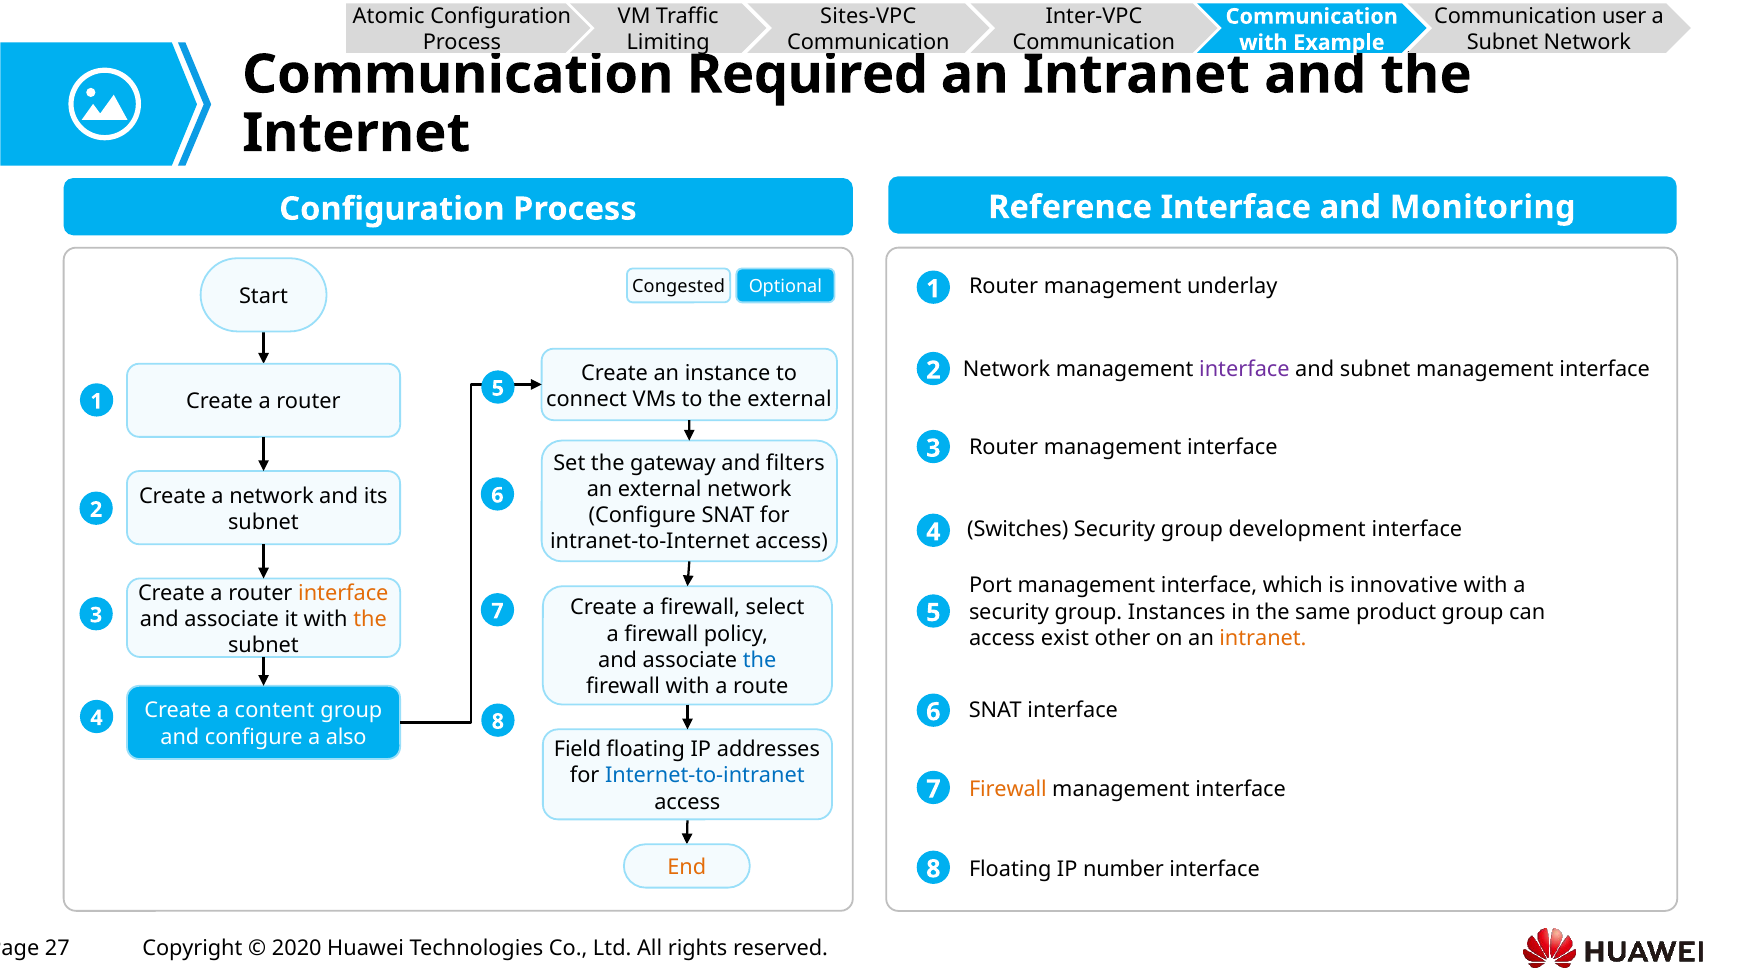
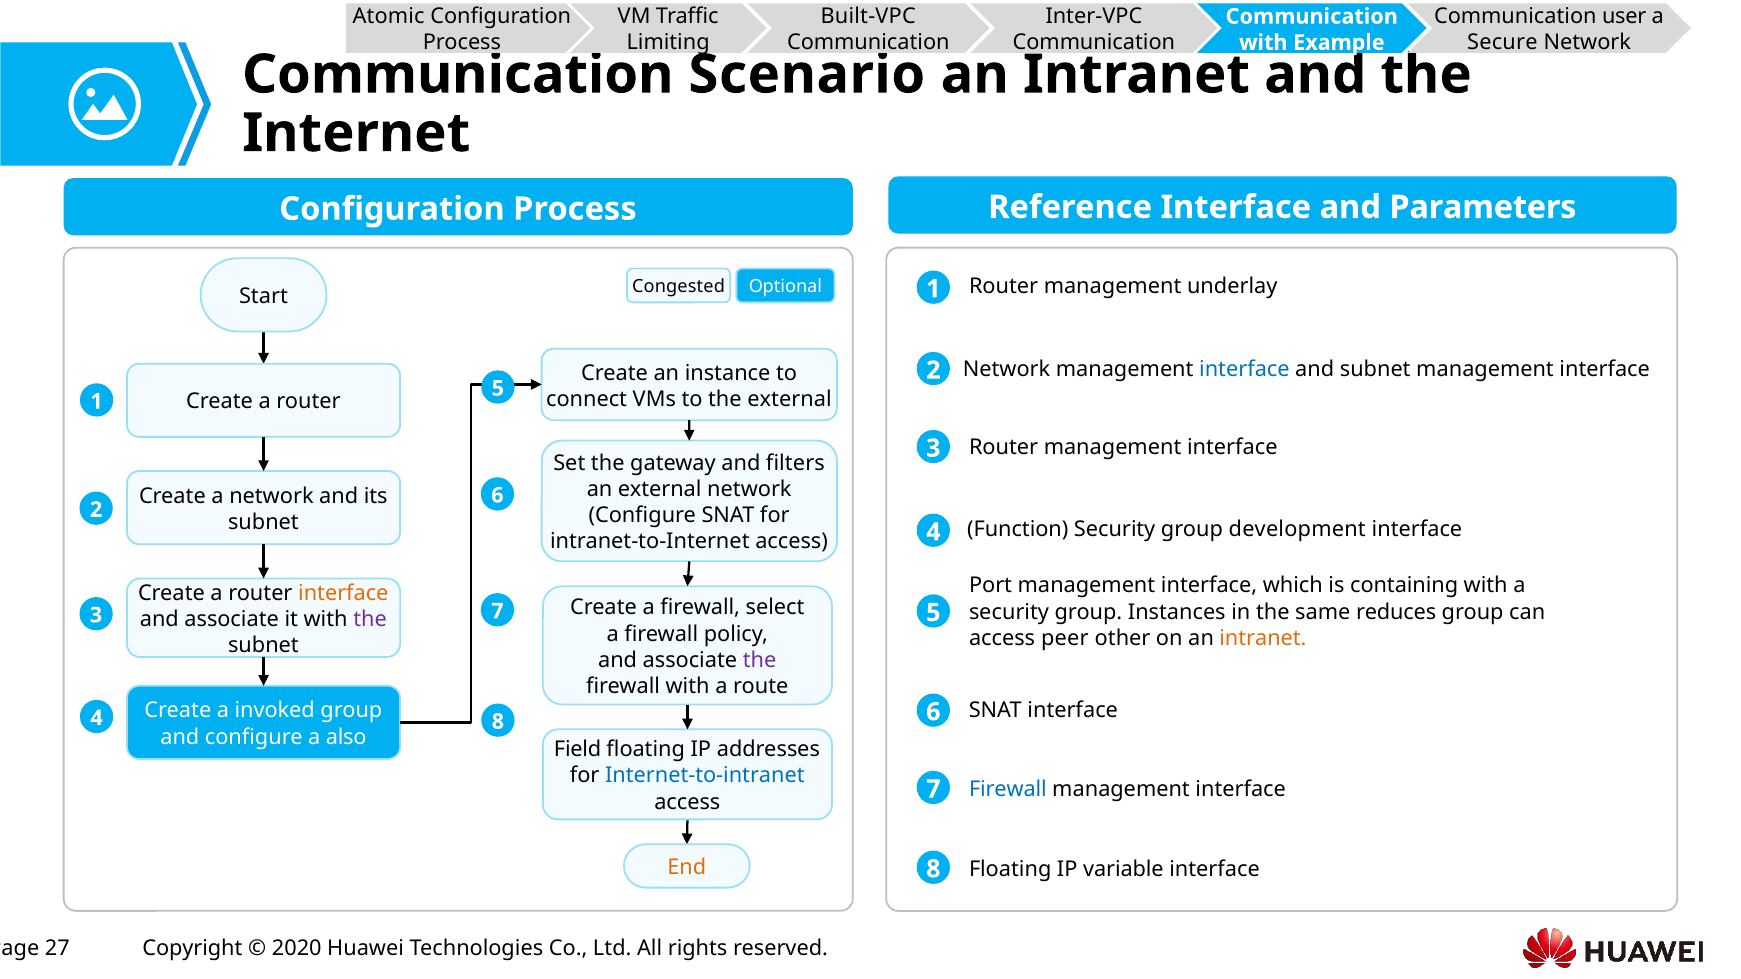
Sites-VPC: Sites-VPC -> Built-VPC
Subnet at (1503, 43): Subnet -> Secure
Required: Required -> Scenario
Monitoring: Monitoring -> Parameters
interface at (1244, 369) colour: purple -> blue
Switches: Switches -> Function
innovative: innovative -> containing
product: product -> reduces
the at (370, 619) colour: orange -> purple
exist: exist -> peer
the at (760, 660) colour: blue -> purple
content: content -> invoked
Firewall at (1008, 789) colour: orange -> blue
number: number -> variable
